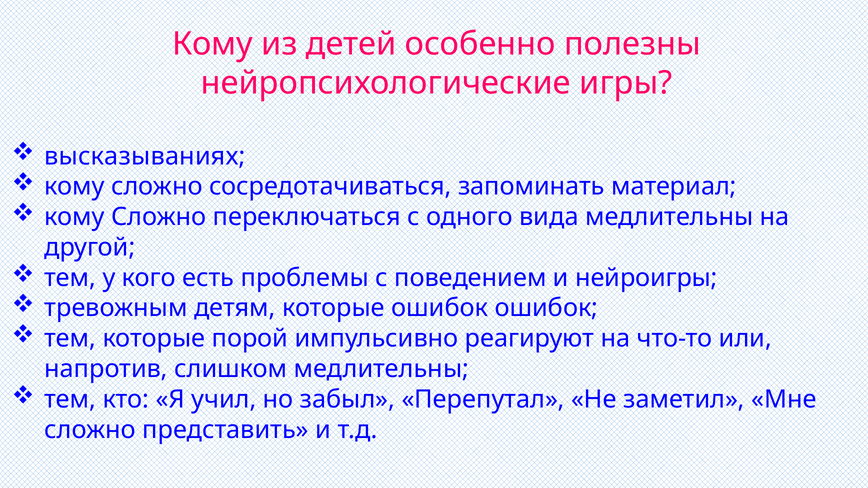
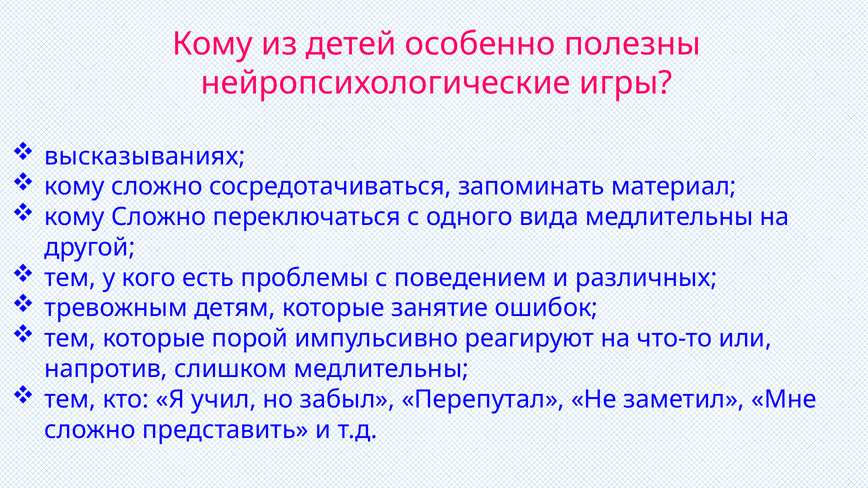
нейроигры: нейроигры -> различных
которые ошибок: ошибок -> занятие
